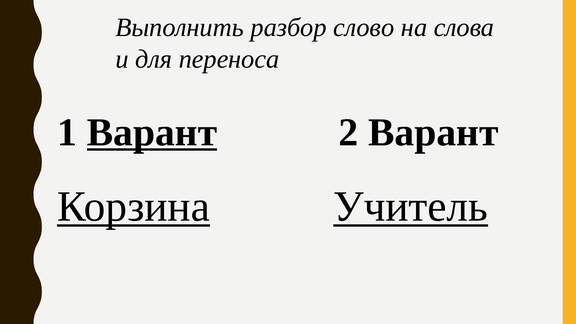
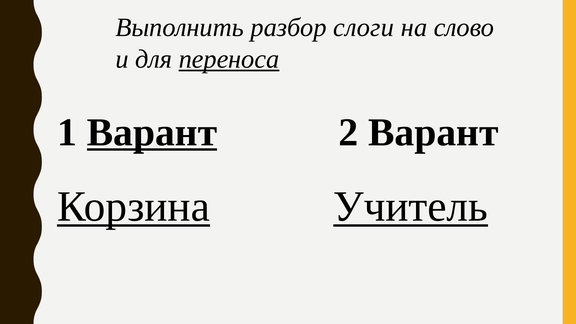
слово: слово -> слоги
слова: слова -> слово
переноса underline: none -> present
